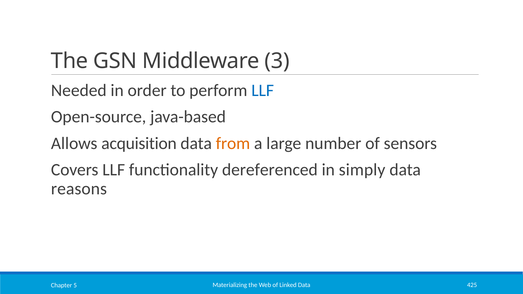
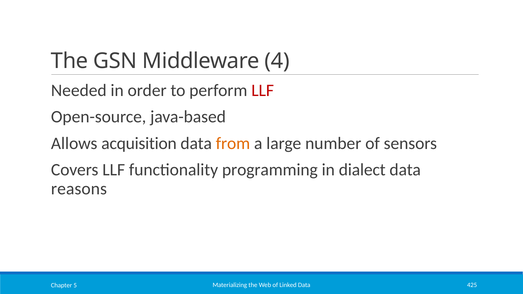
3: 3 -> 4
LLF at (263, 90) colour: blue -> red
dereferenced: dereferenced -> programming
simply: simply -> dialect
